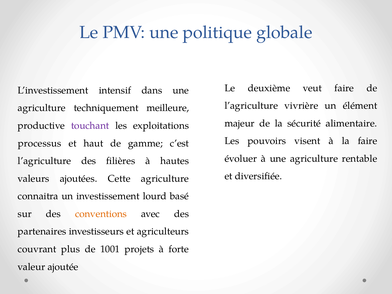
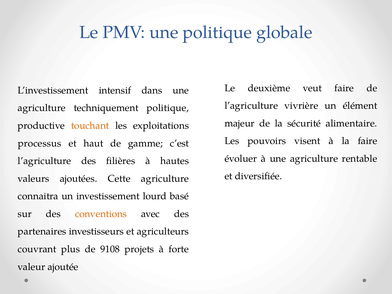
techniquement meilleure: meilleure -> politique
touchant colour: purple -> orange
1001: 1001 -> 9108
